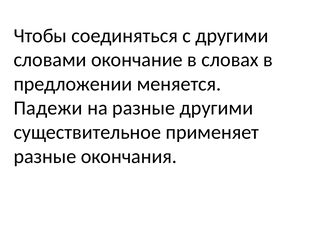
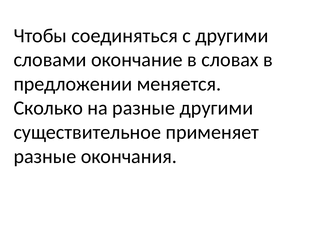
Падежи: Падежи -> Сколько
